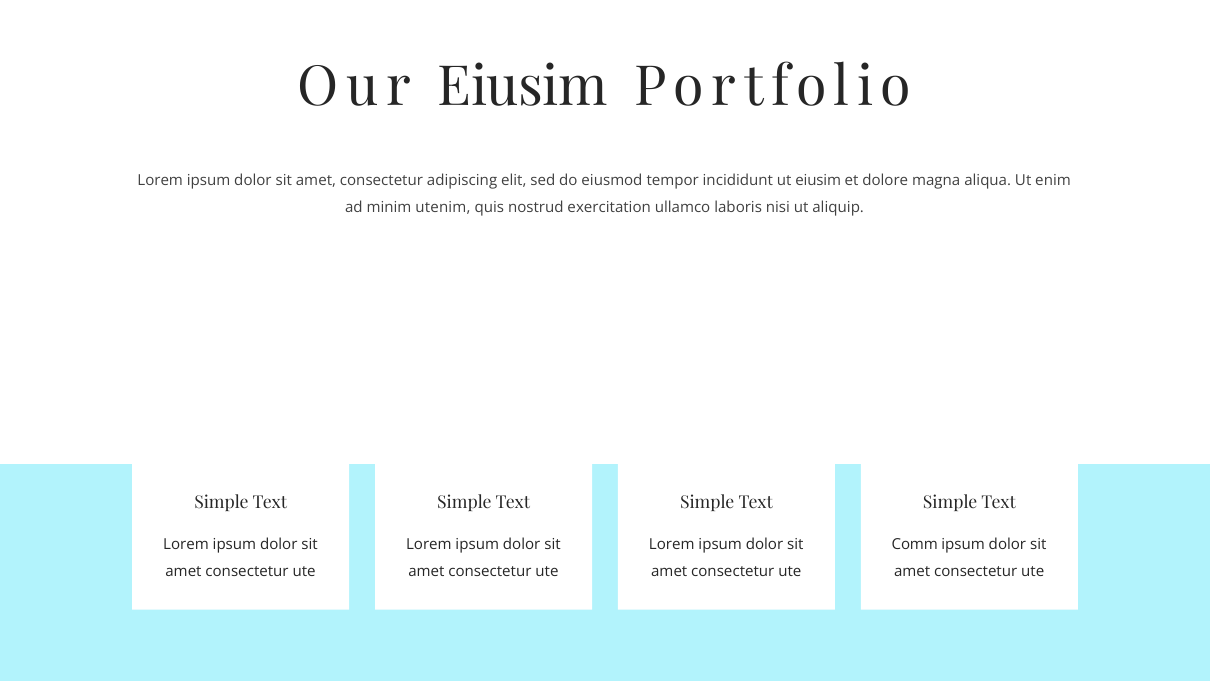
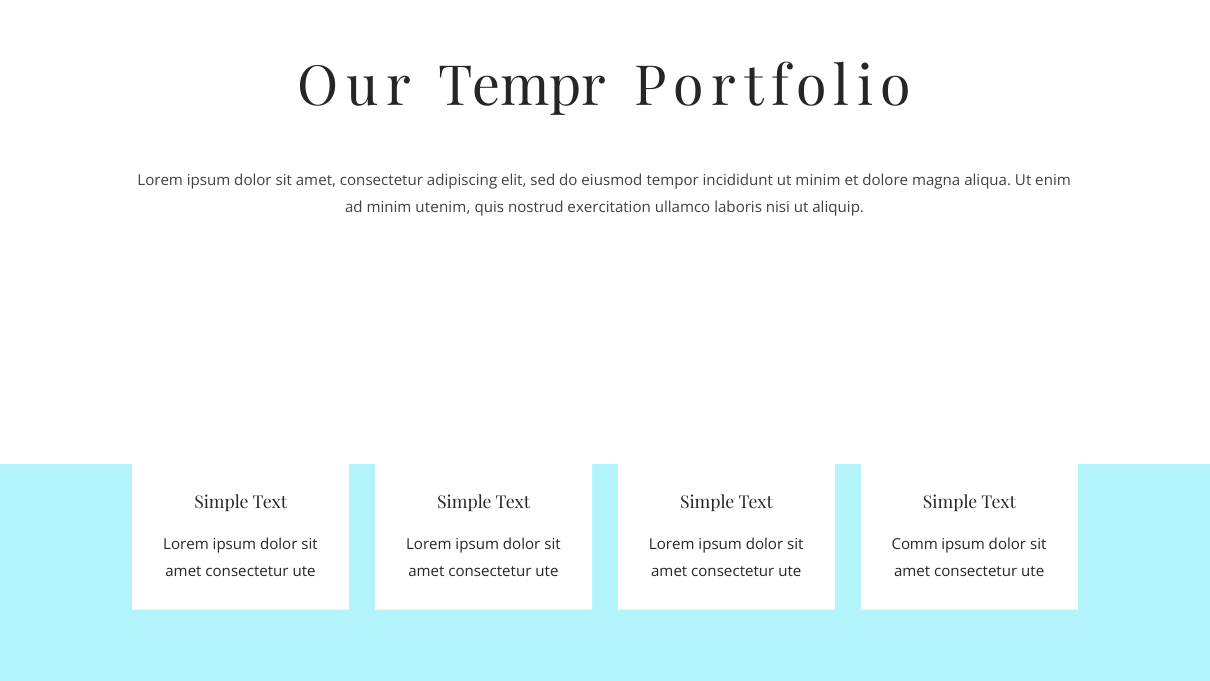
Our Eiusim: Eiusim -> Tempr
ut eiusim: eiusim -> minim
